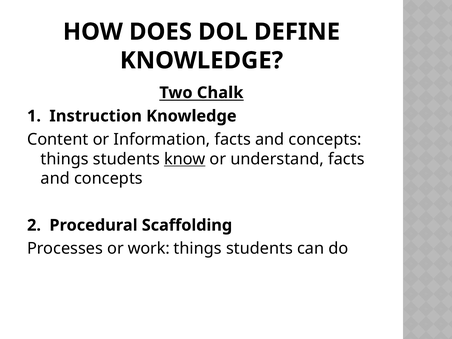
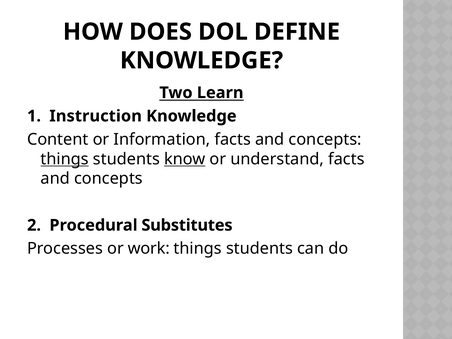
Chalk: Chalk -> Learn
things at (65, 159) underline: none -> present
Scaffolding: Scaffolding -> Substitutes
